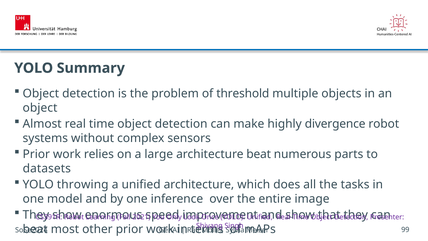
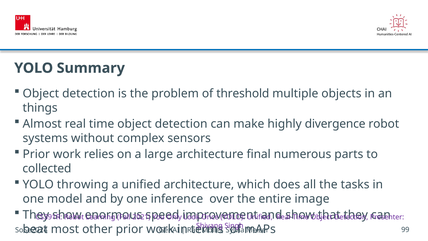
object at (40, 108): object -> things
architecture beat: beat -> final
datasets: datasets -> collected
